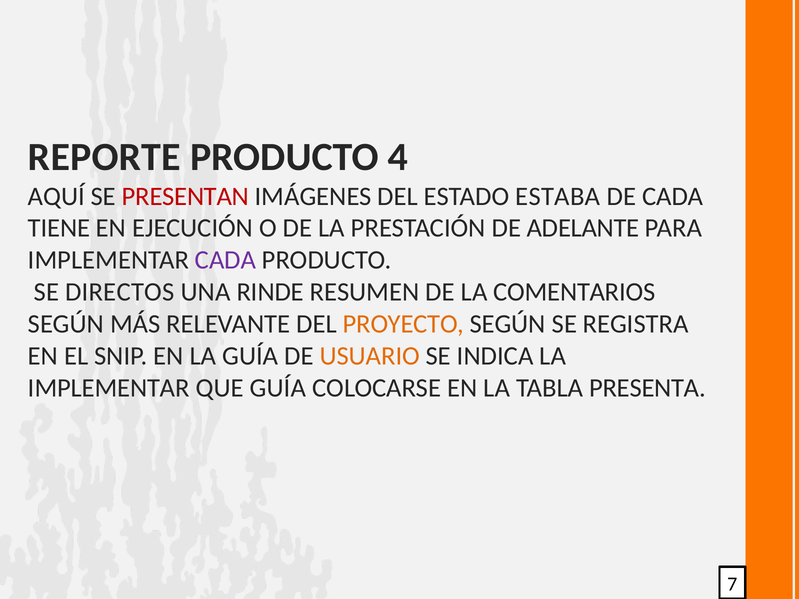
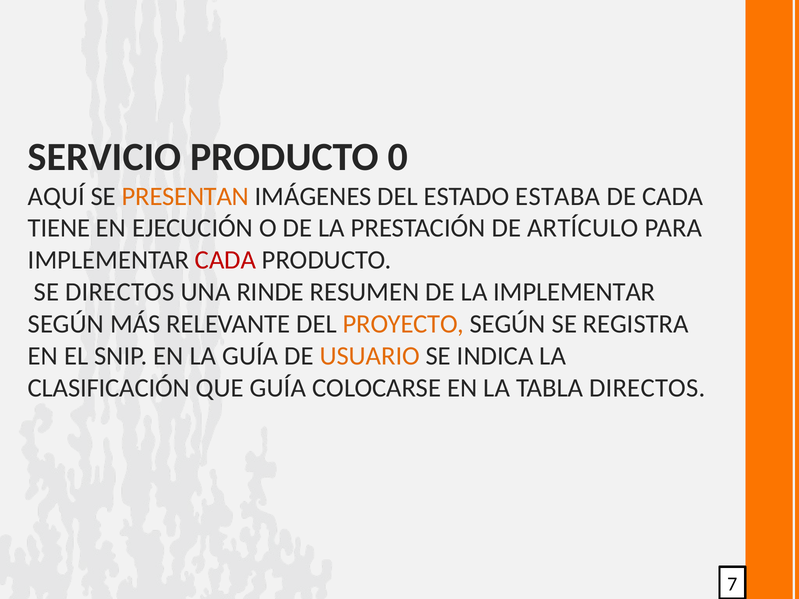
REPORTE: REPORTE -> SERVICIO
4: 4 -> 0
PRESENTAN colour: red -> orange
ADELANTE: ADELANTE -> ARTÍCULO
CADA at (226, 260) colour: purple -> red
LA COMENTARIOS: COMENTARIOS -> IMPLEMENTAR
IMPLEMENTAR at (109, 388): IMPLEMENTAR -> CLASIFICACIÓN
TABLA PRESENTA: PRESENTA -> DIRECTOS
